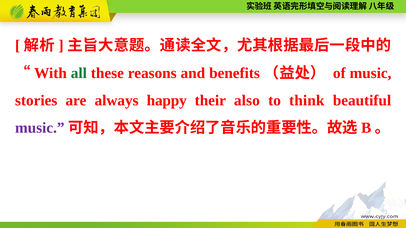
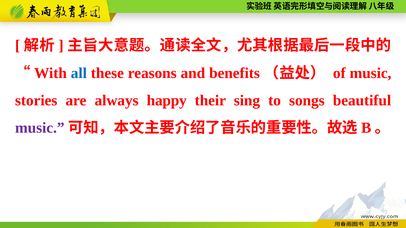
all colour: green -> blue
also: also -> sing
think: think -> songs
